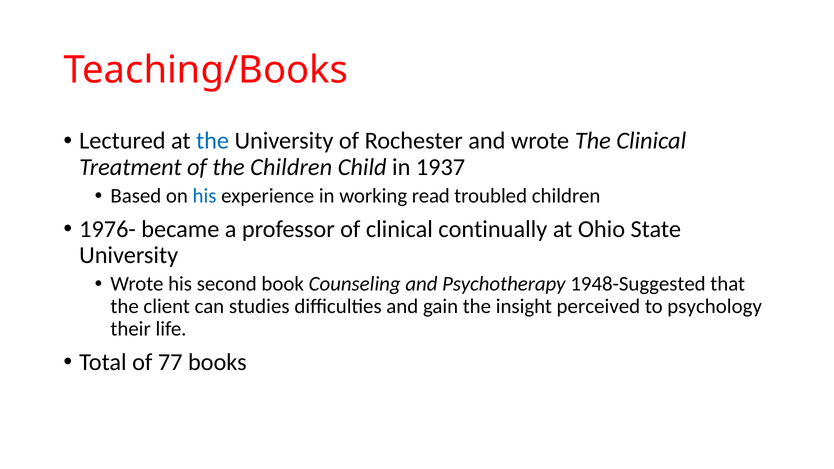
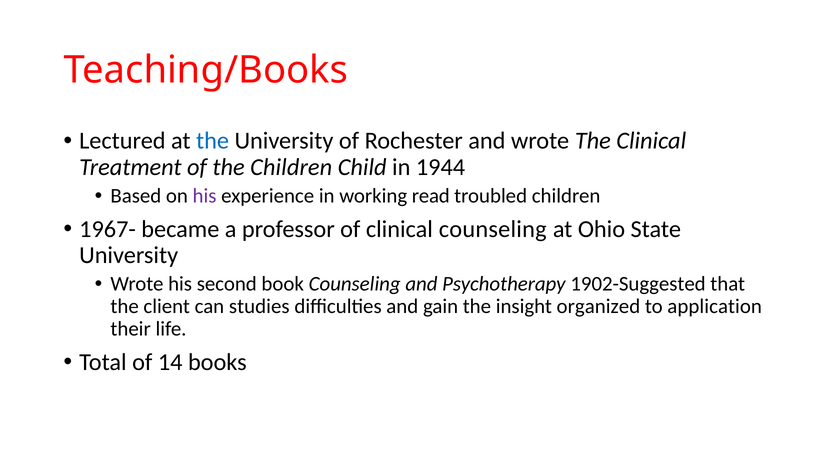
1937: 1937 -> 1944
his at (205, 196) colour: blue -> purple
1976-: 1976- -> 1967-
clinical continually: continually -> counseling
1948-Suggested: 1948-Suggested -> 1902-Suggested
perceived: perceived -> organized
psychology: psychology -> application
77: 77 -> 14
